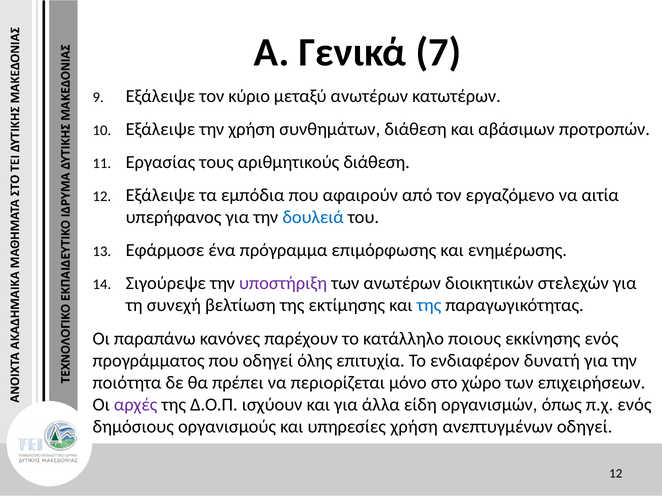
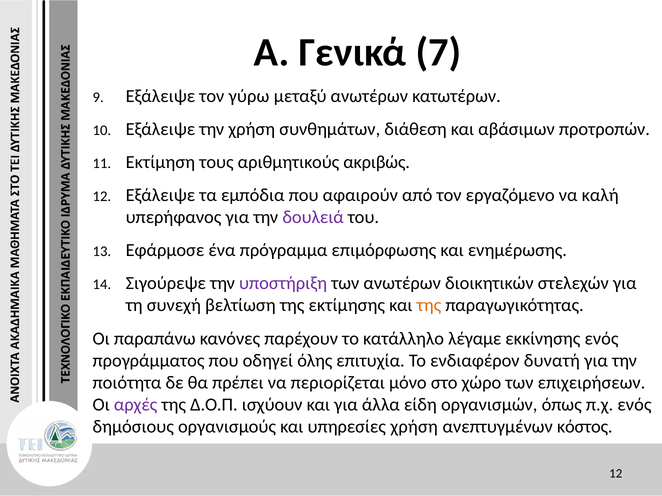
κύριο: κύριο -> γύρω
Εργασίας: Εργασίας -> Εκτίμηση
αριθμητικούς διάθεση: διάθεση -> ακριβώς
αιτία: αιτία -> καλή
δουλειά colour: blue -> purple
της at (429, 306) colour: blue -> orange
ποιους: ποιους -> λέγαμε
ανεπτυγμένων οδηγεί: οδηγεί -> κόστος
